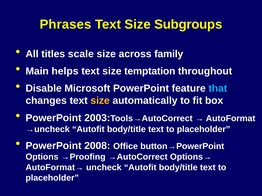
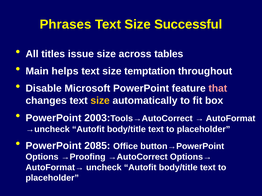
Subgroups: Subgroups -> Successful
scale: scale -> issue
family: family -> tables
that colour: light blue -> pink
2008: 2008 -> 2085
